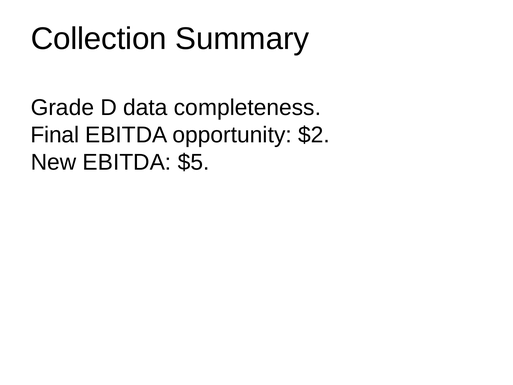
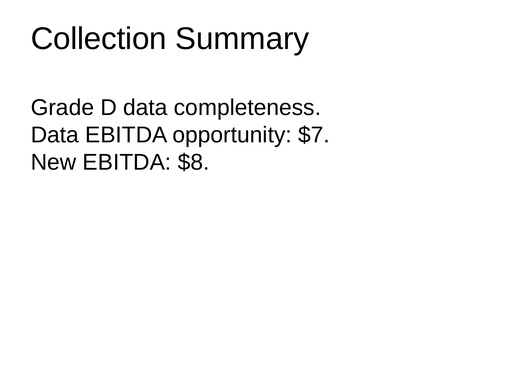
Final at (55, 135): Final -> Data
$2: $2 -> $7
$5: $5 -> $8
